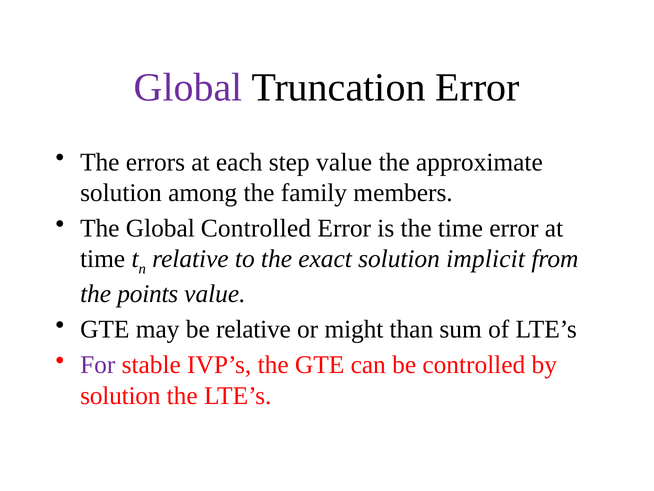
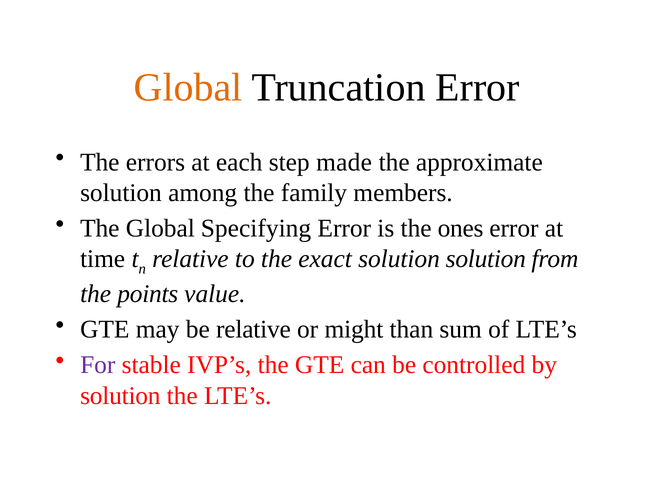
Global at (188, 87) colour: purple -> orange
step value: value -> made
Global Controlled: Controlled -> Specifying
the time: time -> ones
solution implicit: implicit -> solution
